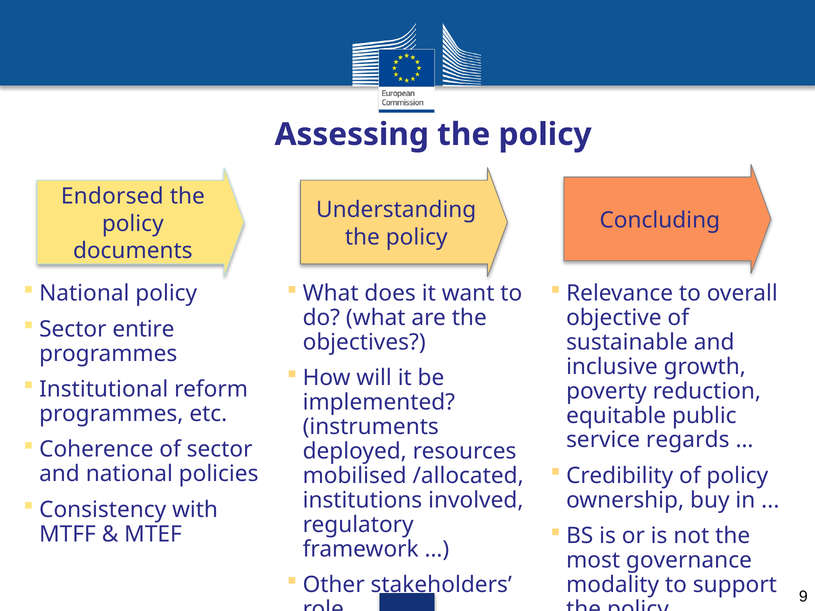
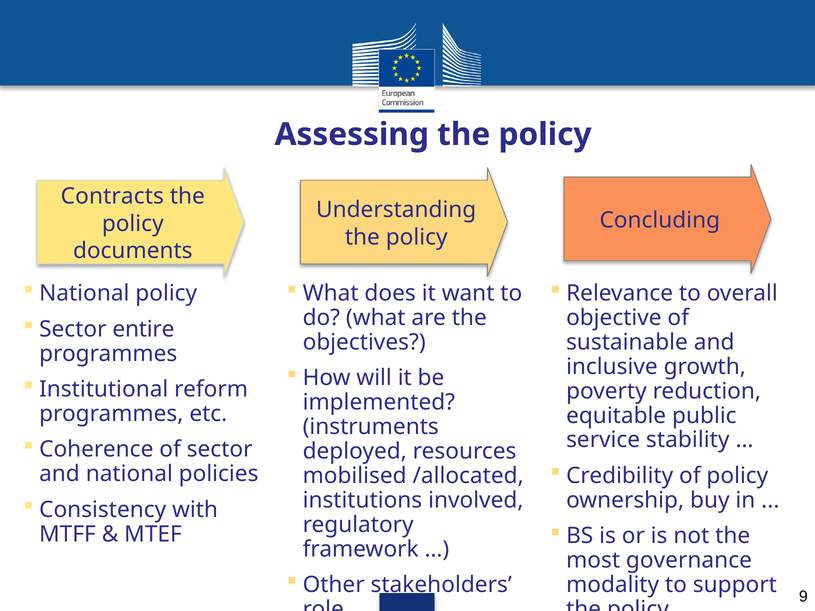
Endorsed: Endorsed -> Contracts
regards: regards -> stability
